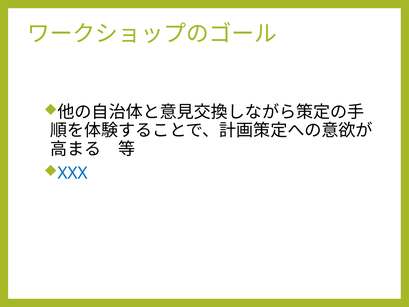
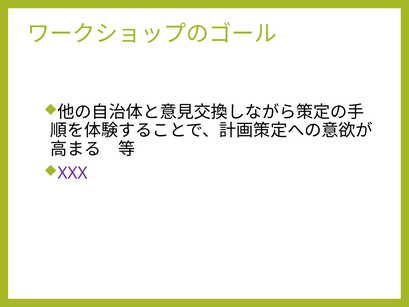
XXX colour: blue -> purple
